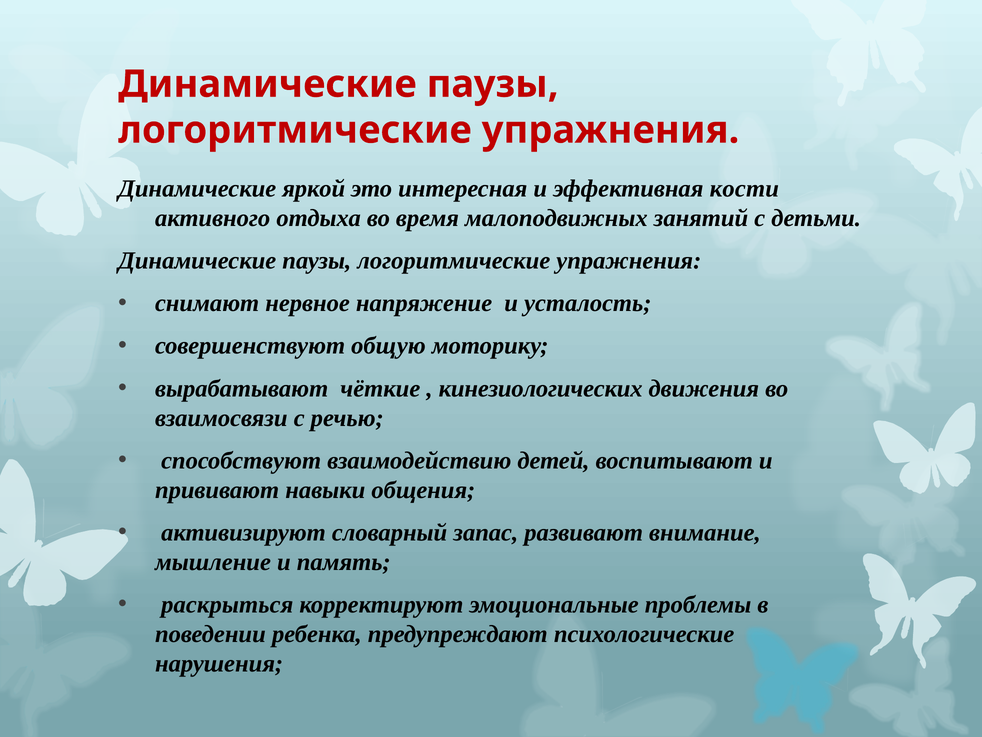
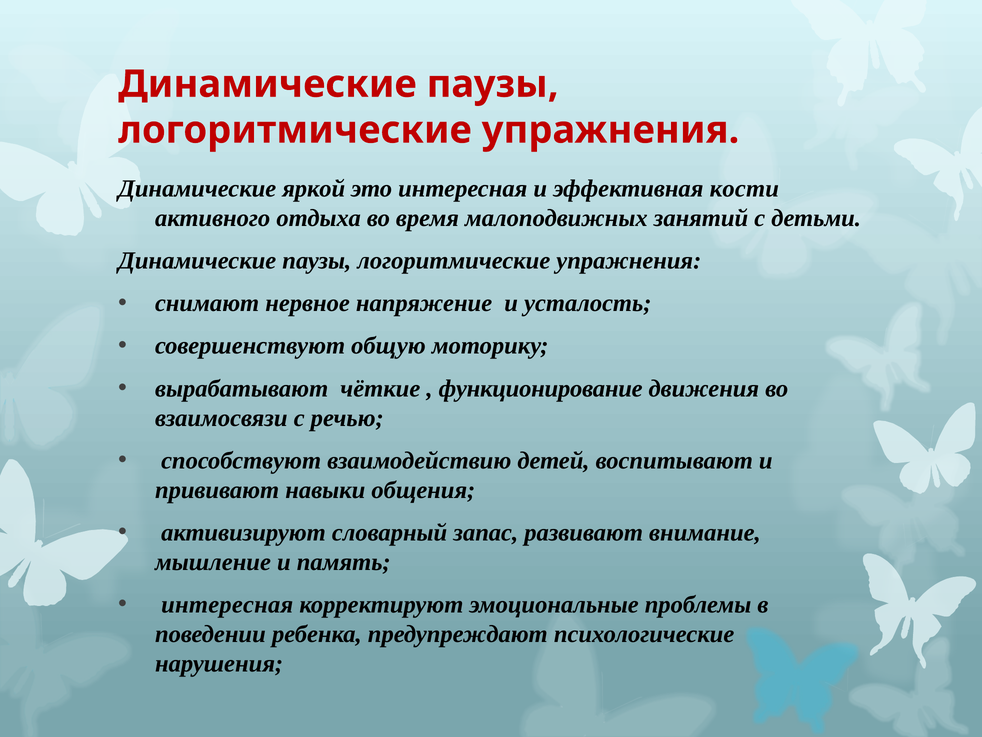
кинезиологических: кинезиологических -> функционирование
раскрыться at (227, 604): раскрыться -> интересная
